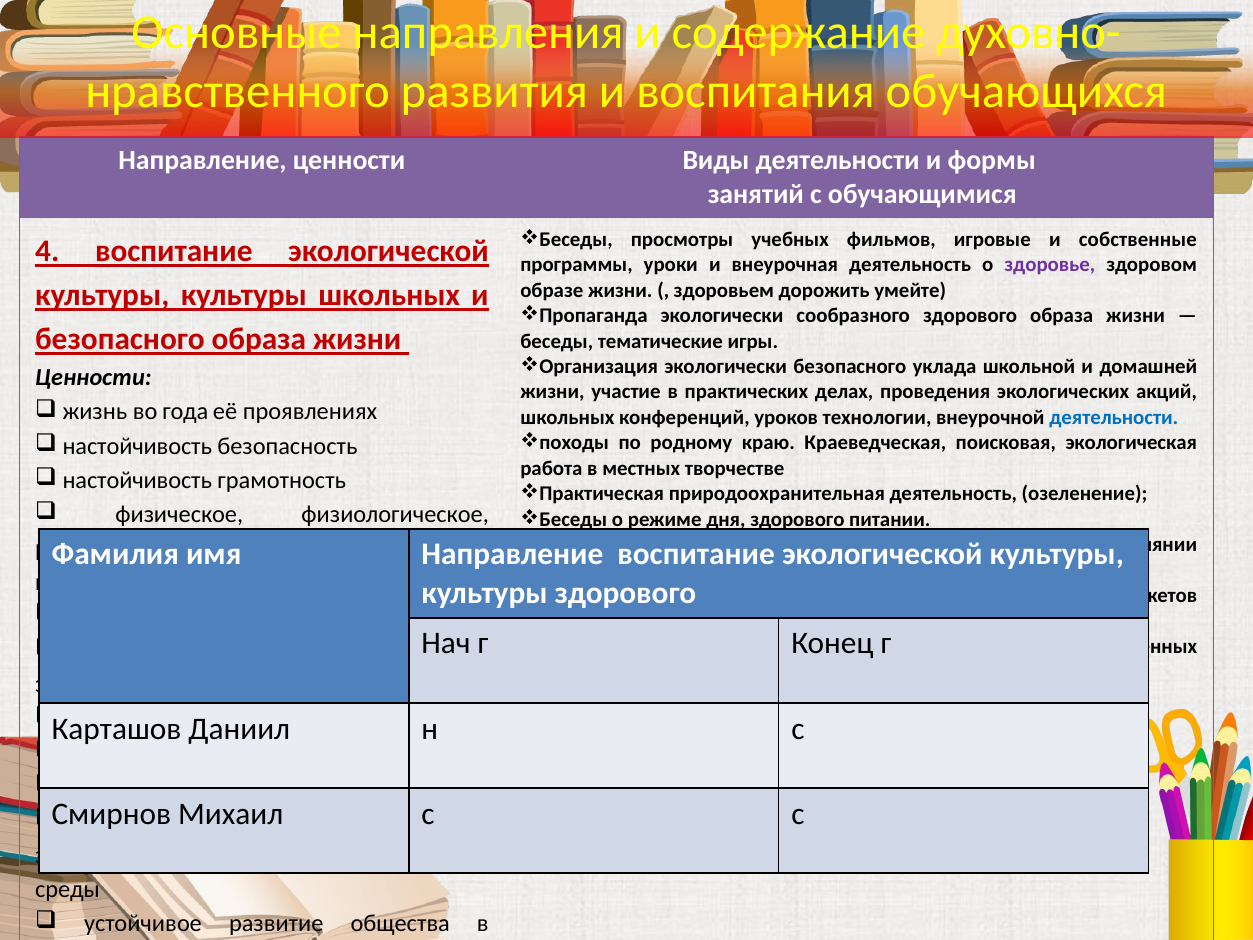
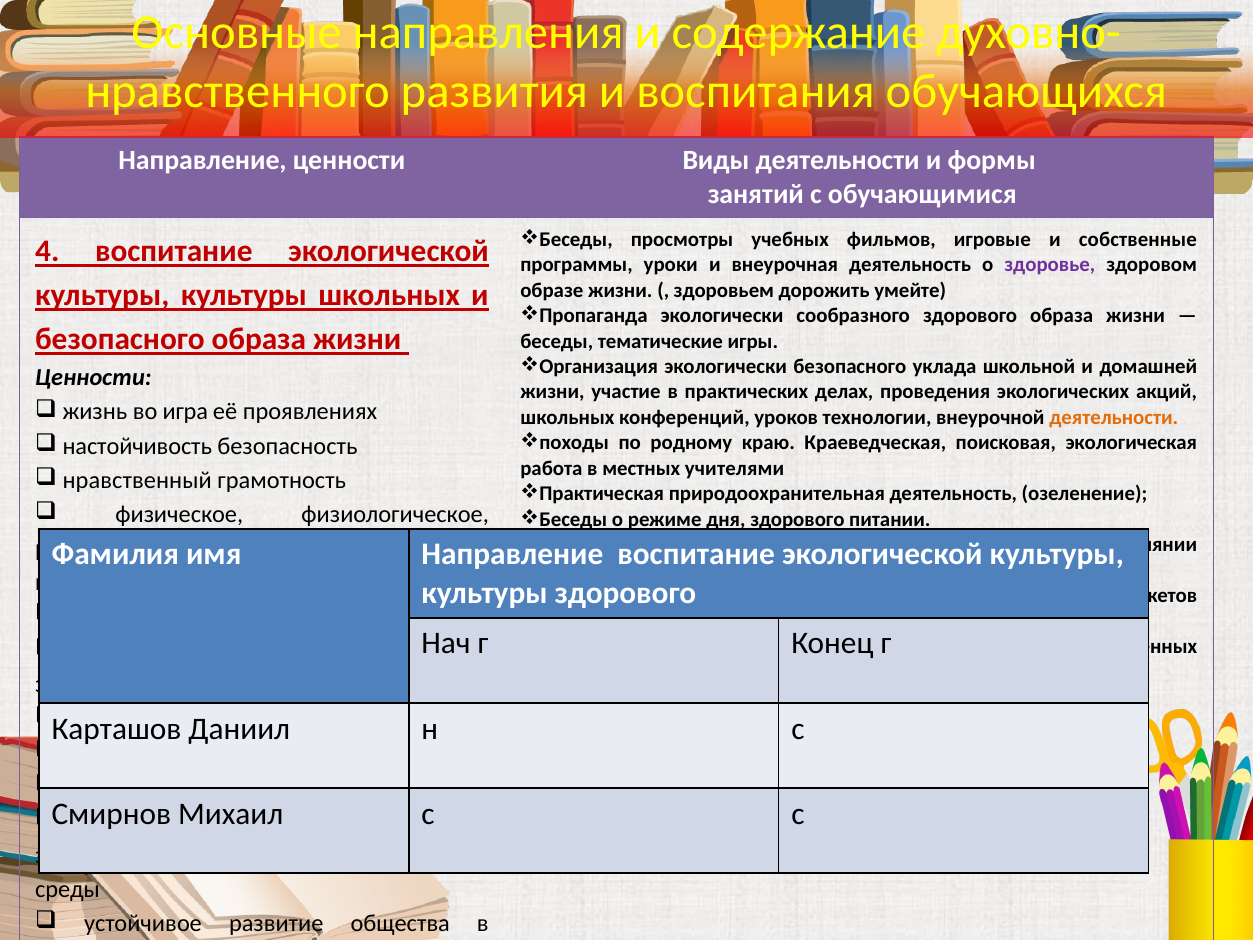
года: года -> игра
деятельности at (1114, 417) colour: blue -> orange
творчестве: творчестве -> учителями
настойчивость at (137, 480): настойчивость -> нравственный
